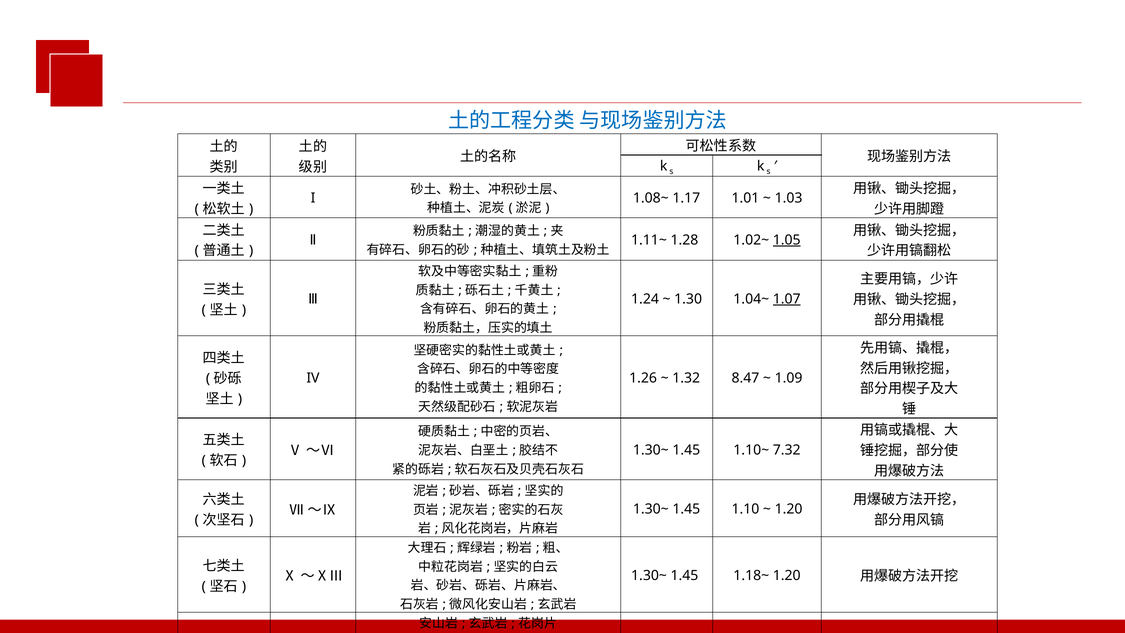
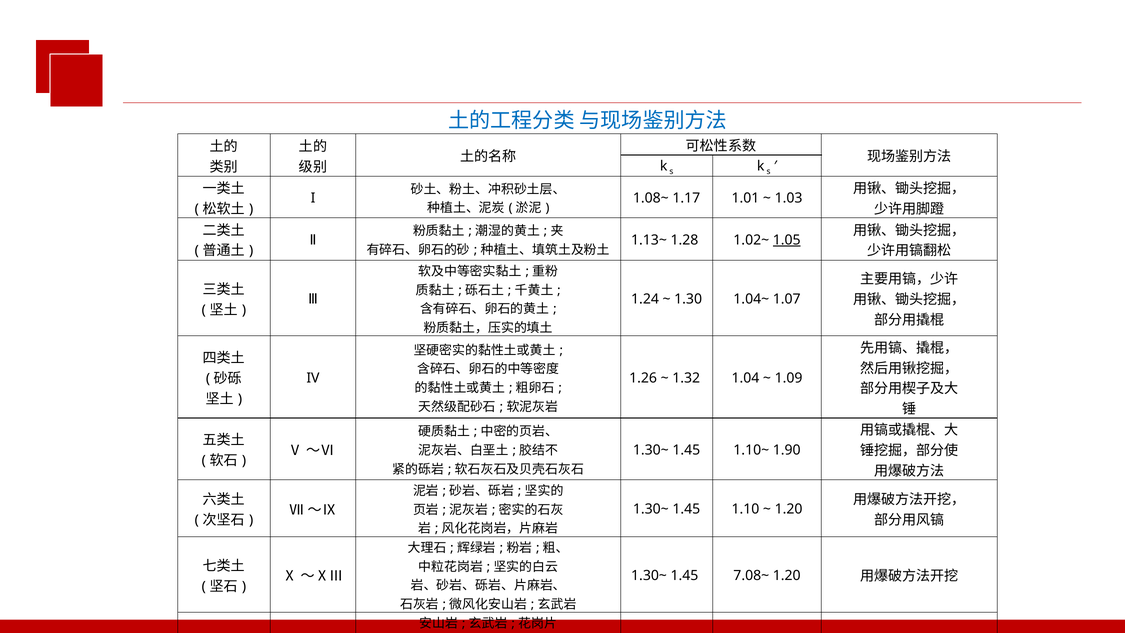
1.11~: 1.11~ -> 1.13~
1.07 underline: present -> none
8.47: 8.47 -> 1.04
7.32: 7.32 -> 1.90
1.18~: 1.18~ -> 7.08~
